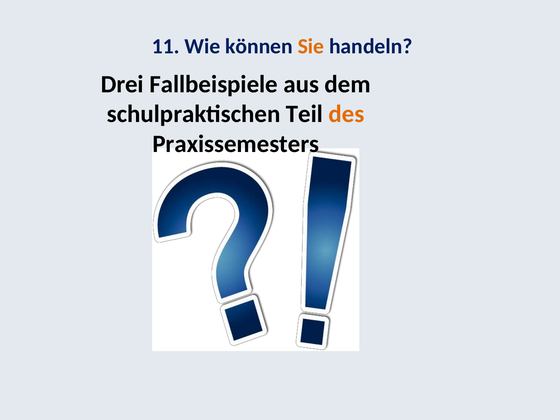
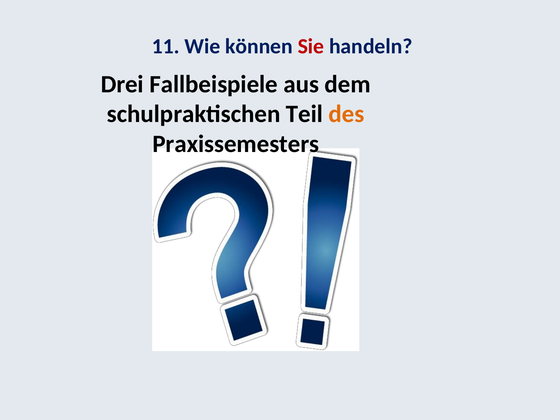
Sie colour: orange -> red
